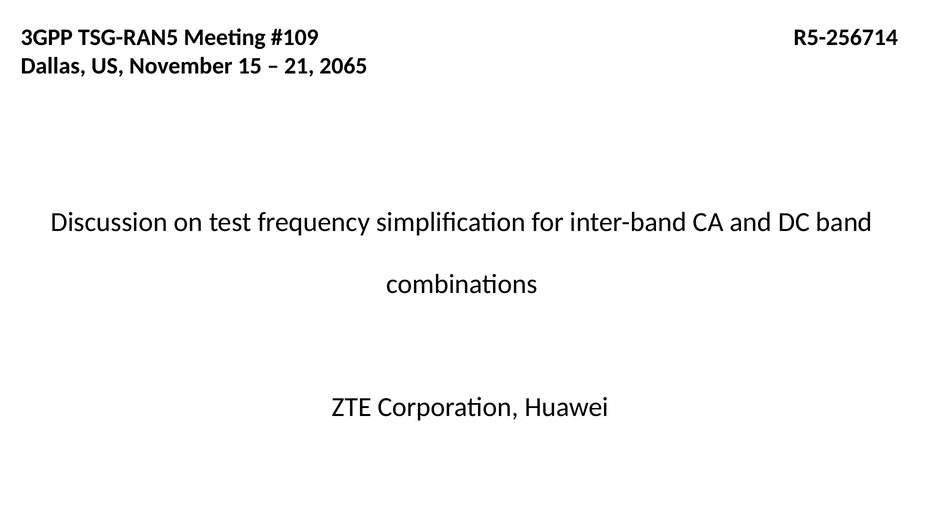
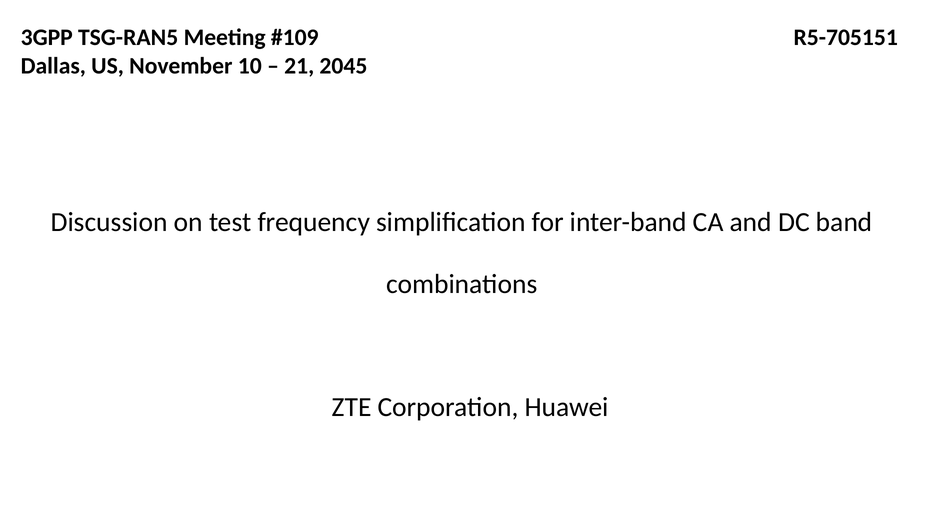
R5-256714: R5-256714 -> R5-705151
15: 15 -> 10
2065: 2065 -> 2045
